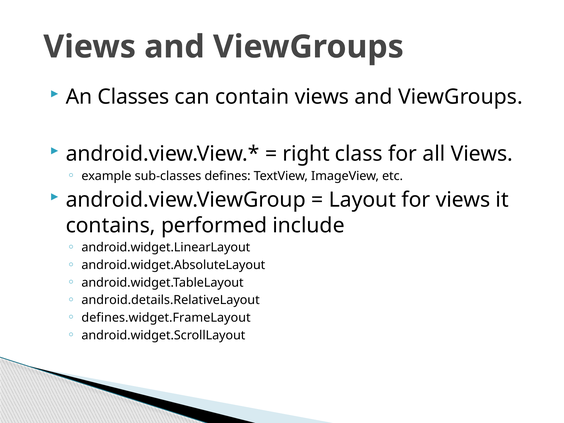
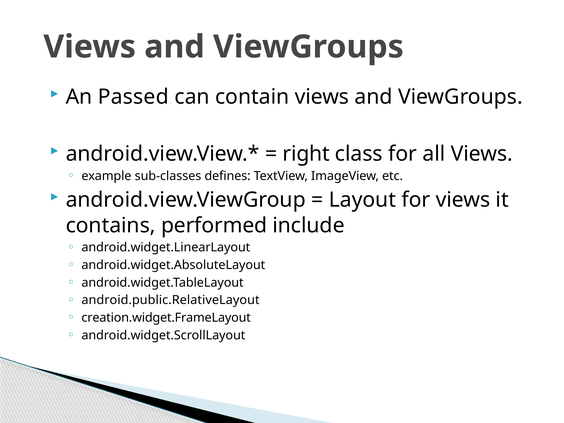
Classes: Classes -> Passed
android.details.RelativeLayout: android.details.RelativeLayout -> android.public.RelativeLayout
defines.widget.FrameLayout: defines.widget.FrameLayout -> creation.widget.FrameLayout
